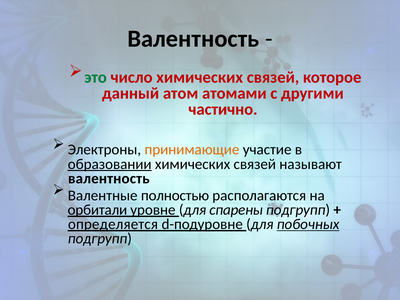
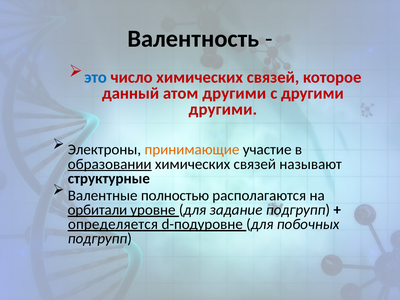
это colour: green -> blue
атом атомами: атомами -> другими
частично at (223, 109): частично -> другими
валентность at (109, 179): валентность -> структурные
спарены: спарены -> задание
побочных underline: present -> none
